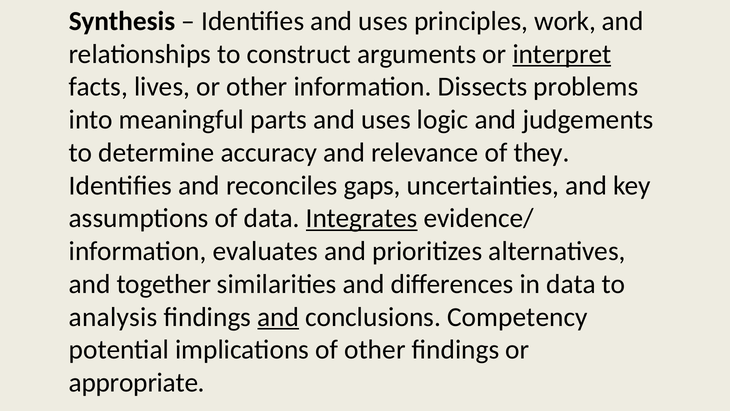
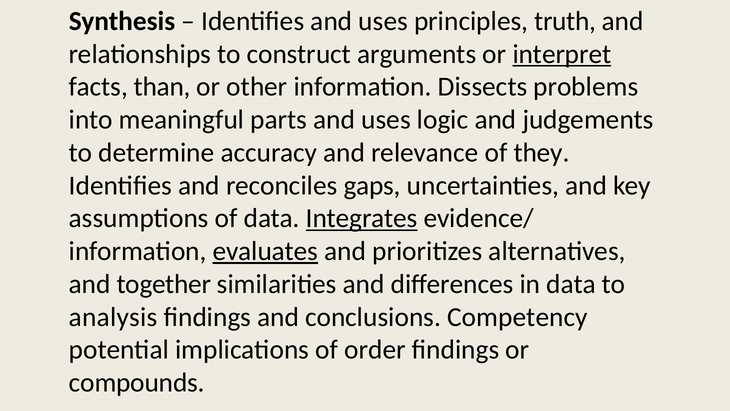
work: work -> truth
lives: lives -> than
evaluates underline: none -> present
and at (278, 317) underline: present -> none
of other: other -> order
appropriate: appropriate -> compounds
